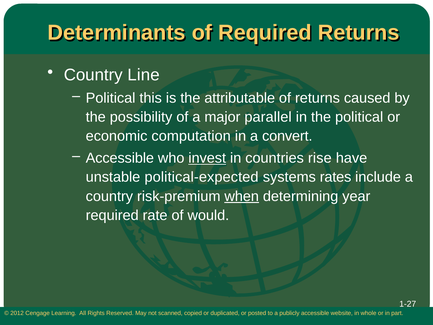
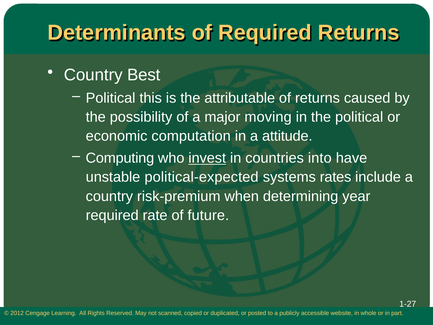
Line: Line -> Best
parallel: parallel -> moving
convert: convert -> attitude
Accessible at (120, 158): Accessible -> Computing
rise: rise -> into
when underline: present -> none
would: would -> future
